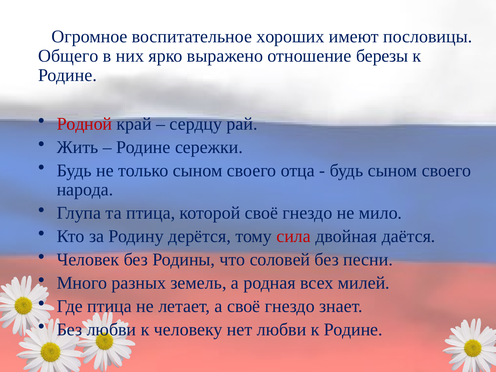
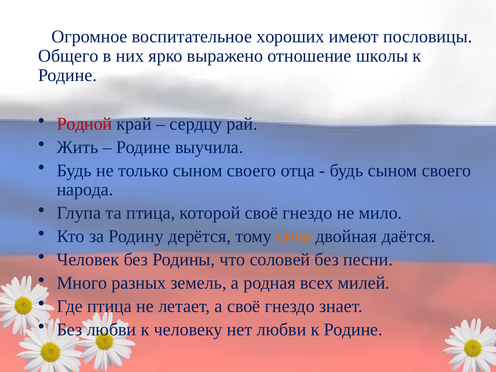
березы: березы -> школы
сережки: сережки -> выучила
сила colour: red -> orange
